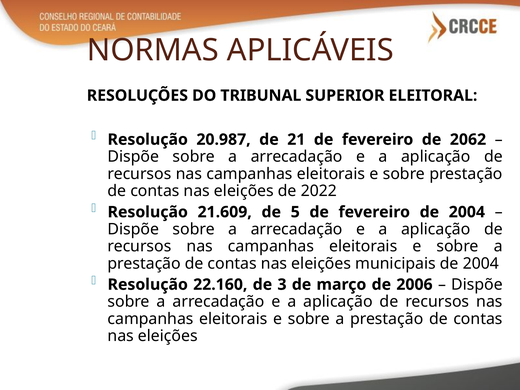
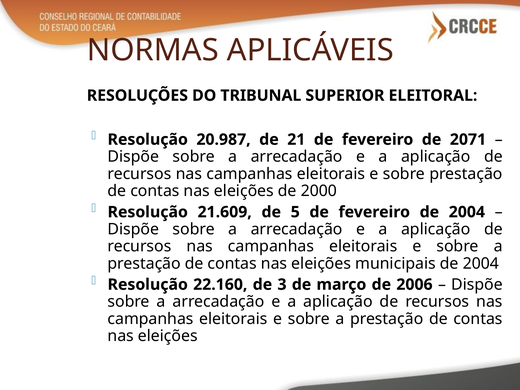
2062: 2062 -> 2071
2022: 2022 -> 2000
